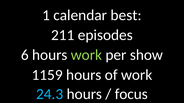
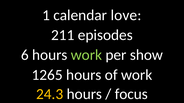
best: best -> love
1159: 1159 -> 1265
24.3 colour: light blue -> yellow
